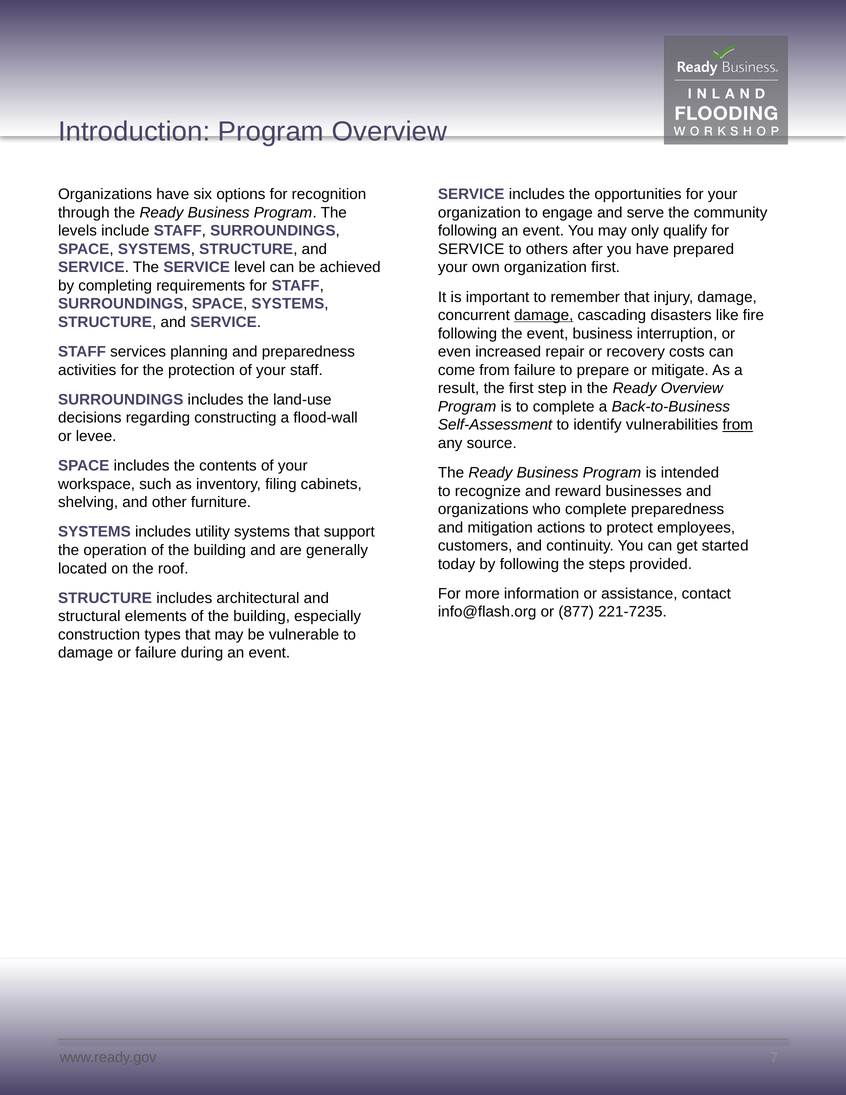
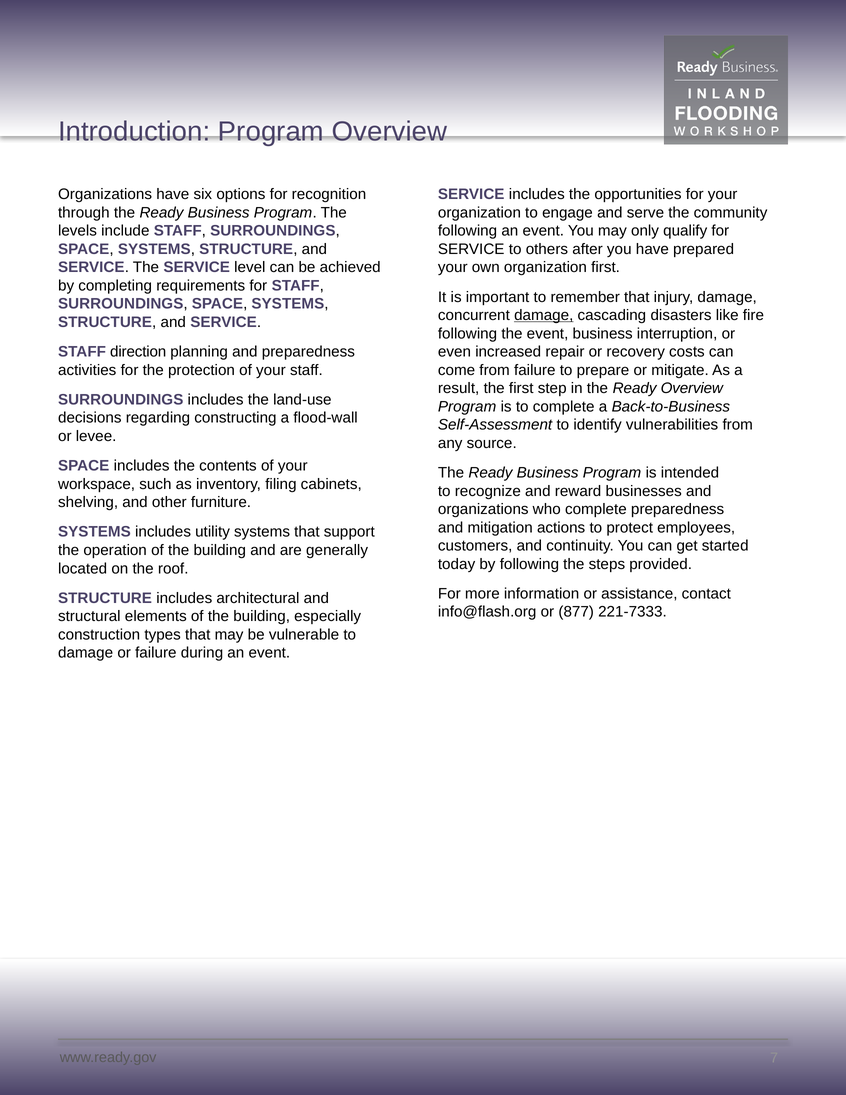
services: services -> direction
from at (738, 425) underline: present -> none
221-7235: 221-7235 -> 221-7333
